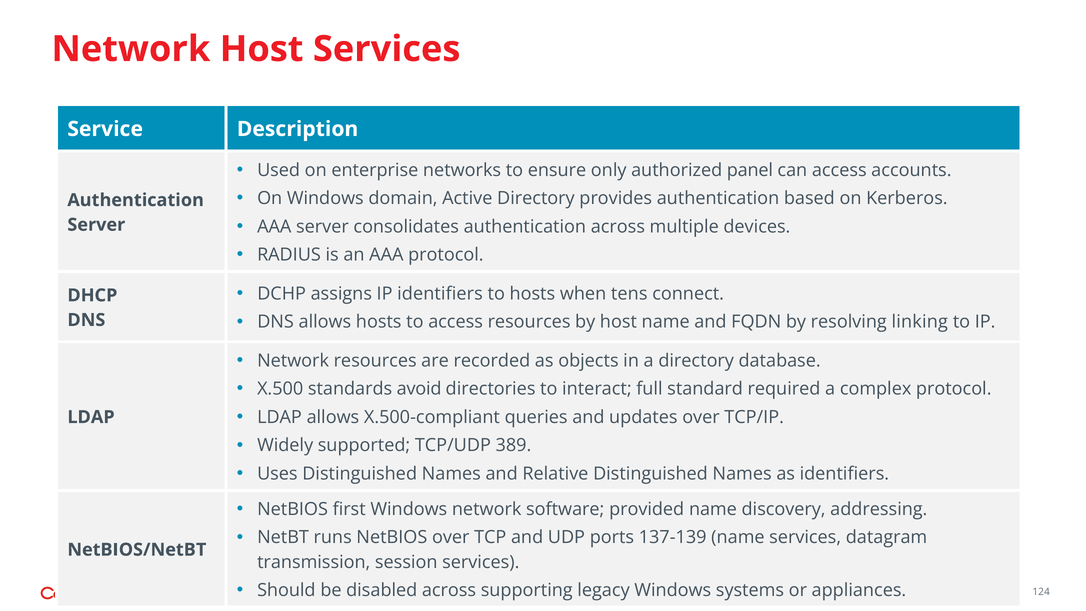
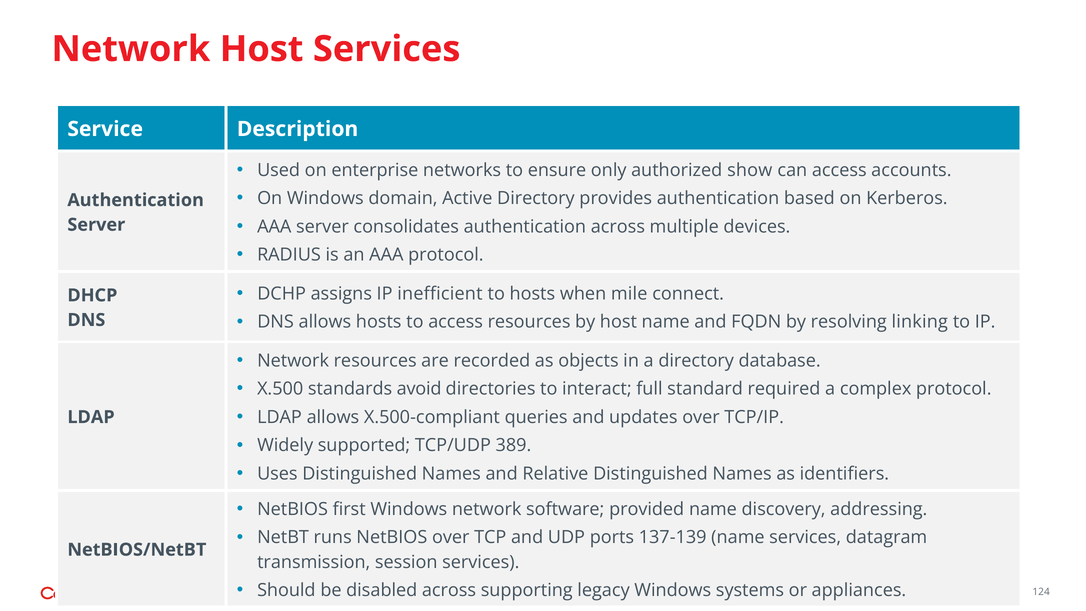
panel: panel -> show
IP identifiers: identifiers -> inefficient
tens: tens -> mile
